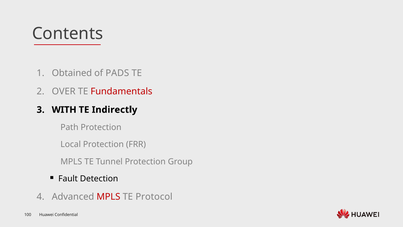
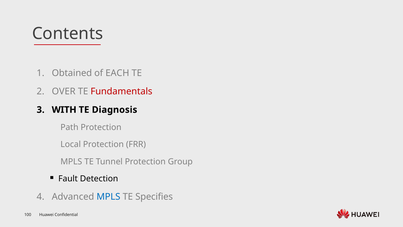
PADS: PADS -> EACH
Indirectly: Indirectly -> Diagnosis
MPLS at (108, 196) colour: red -> blue
Protocol: Protocol -> Specifies
